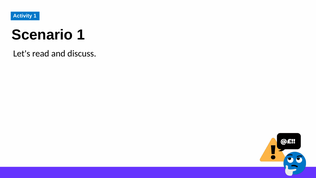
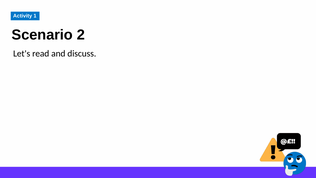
Scenario 1: 1 -> 2
